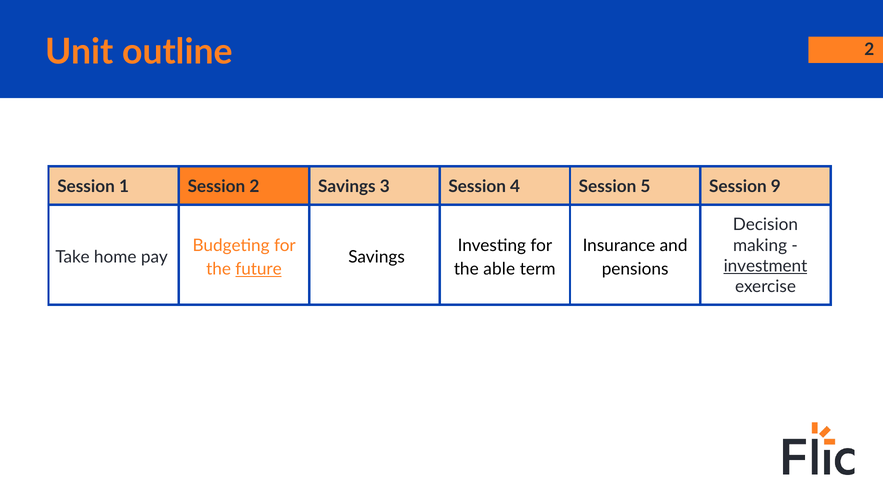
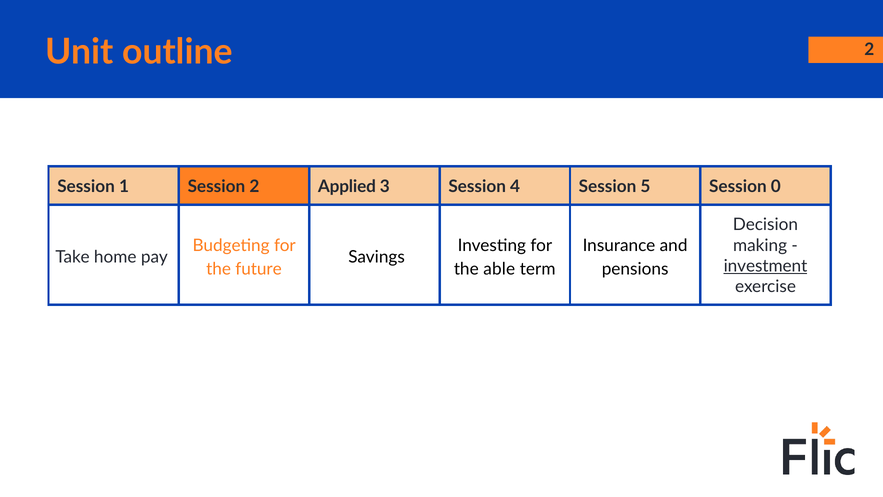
2 Savings: Savings -> Applied
9: 9 -> 0
future underline: present -> none
